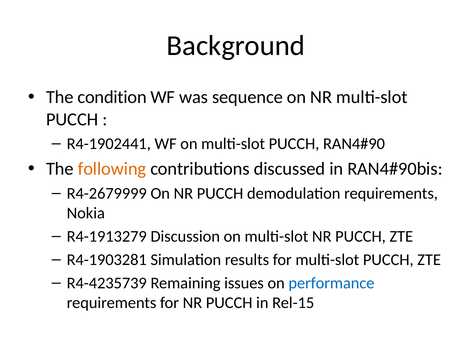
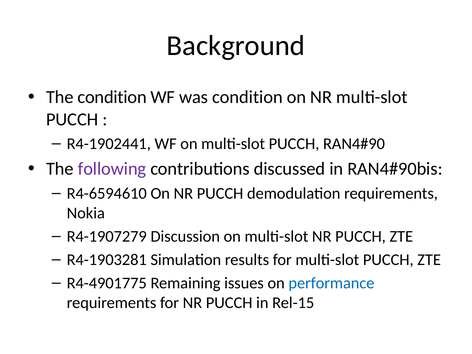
was sequence: sequence -> condition
following colour: orange -> purple
R4-2679999: R4-2679999 -> R4-6594610
R4-1913279: R4-1913279 -> R4-1907279
R4-4235739: R4-4235739 -> R4-4901775
